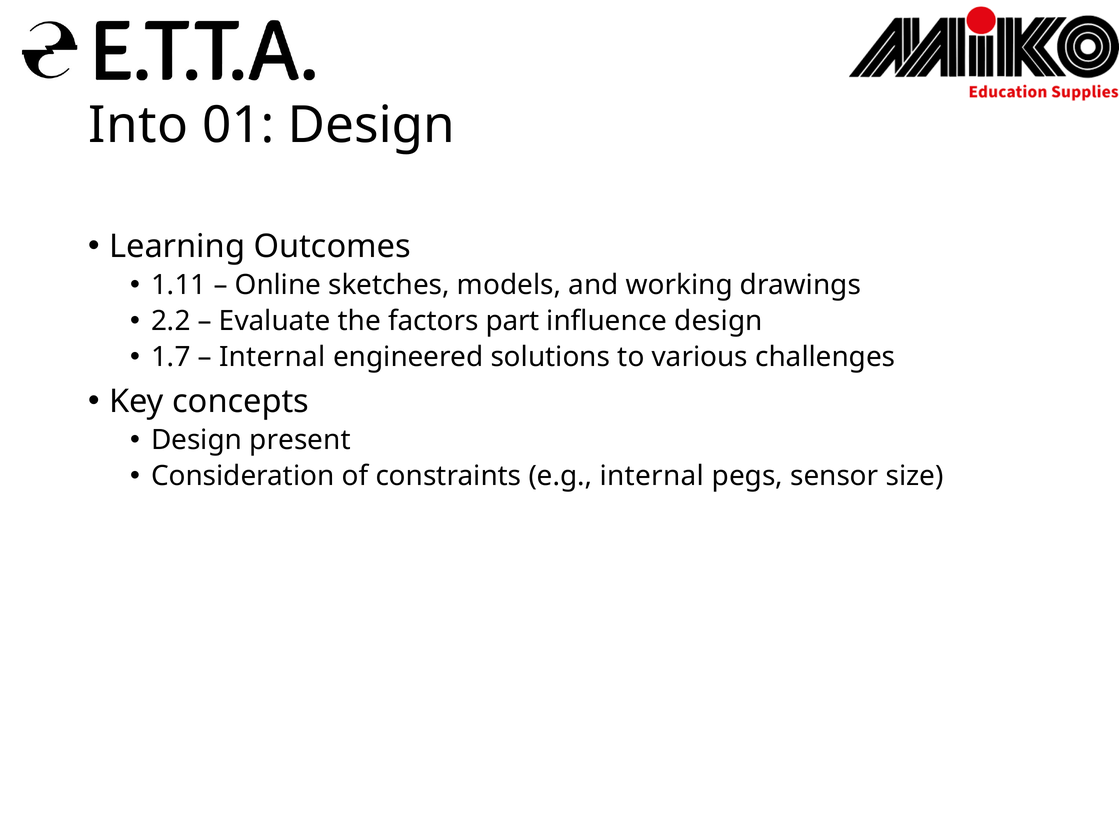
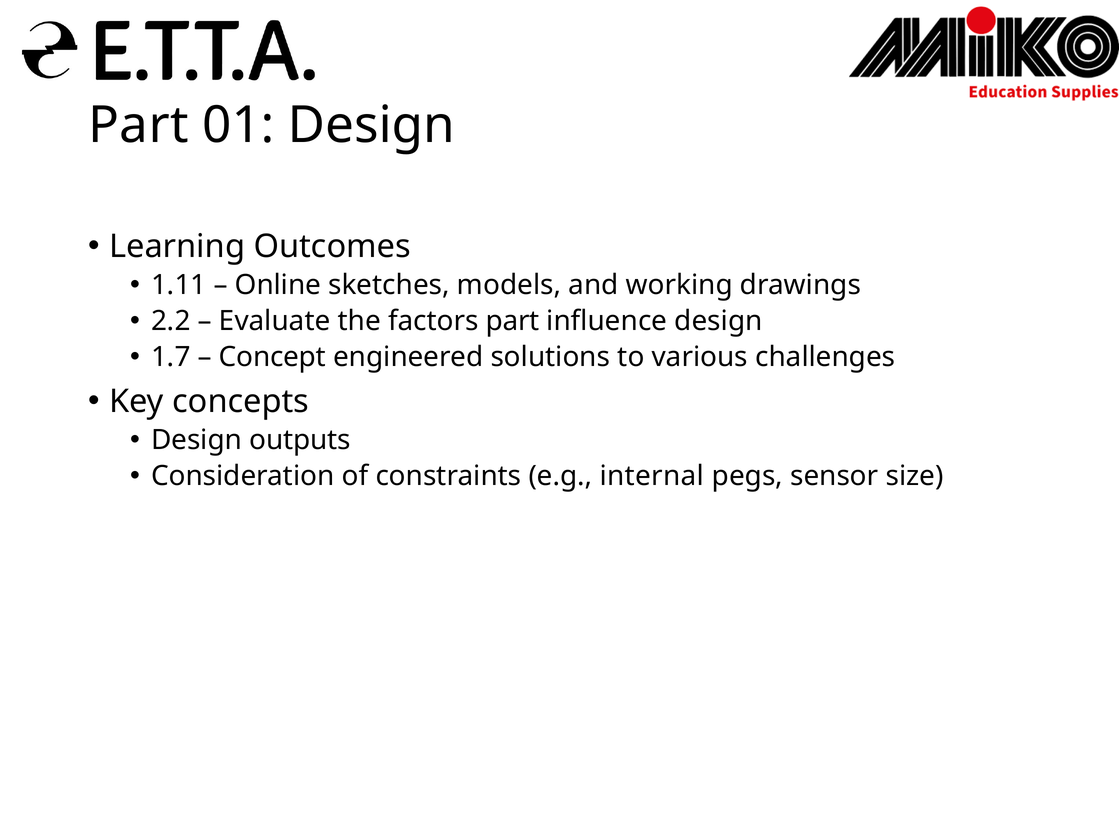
Into at (138, 125): Into -> Part
Internal at (272, 357): Internal -> Concept
present: present -> outputs
